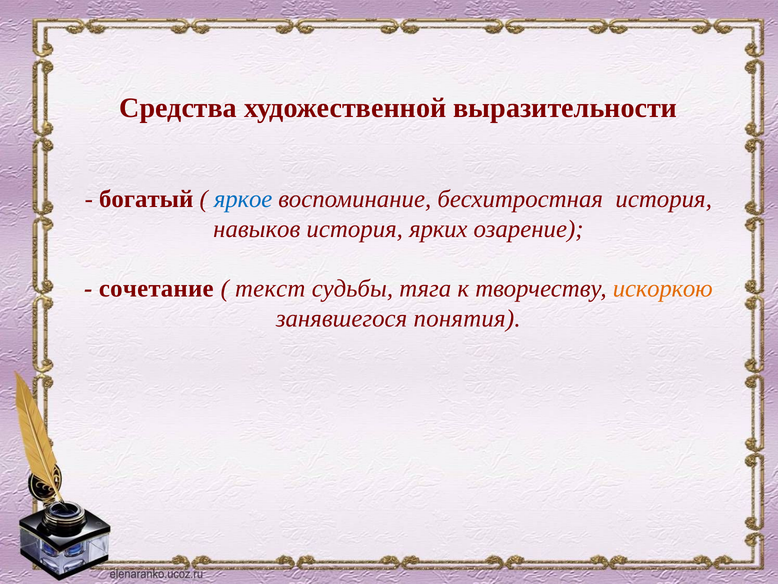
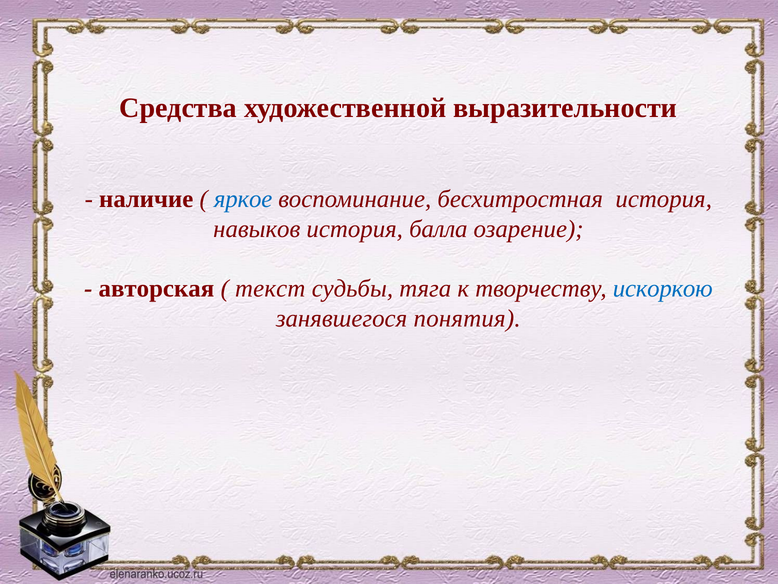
богатый: богатый -> наличие
ярких: ярких -> балла
сочетание: сочетание -> авторская
искоркою colour: orange -> blue
